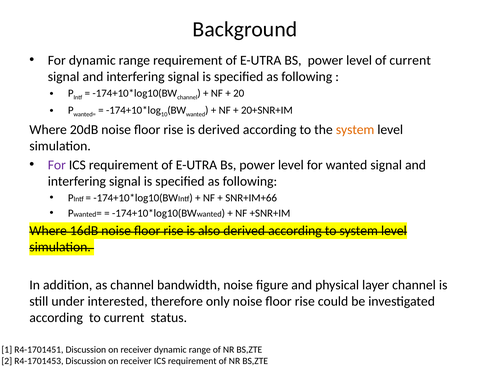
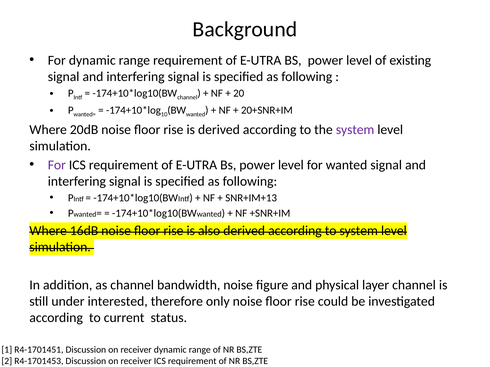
of current: current -> existing
system at (355, 130) colour: orange -> purple
SNR+IM+66: SNR+IM+66 -> SNR+IM+13
